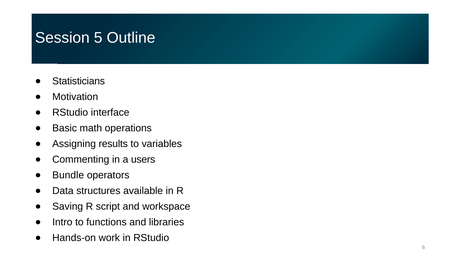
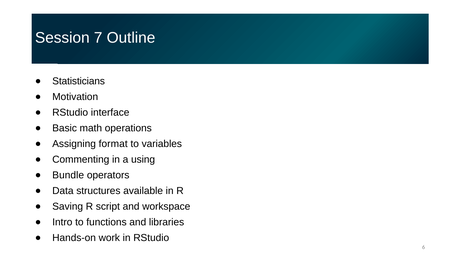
5: 5 -> 7
results: results -> format
users: users -> using
